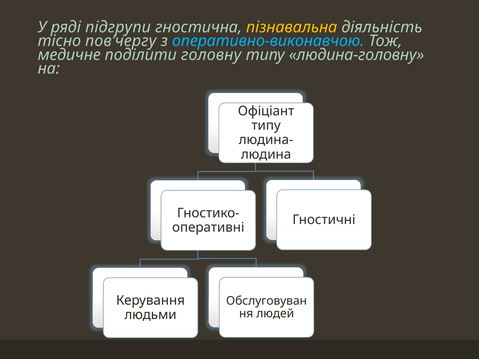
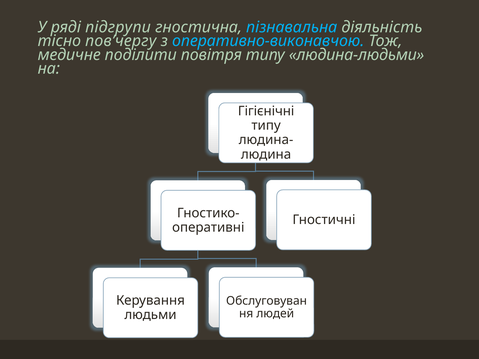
пізнавальна colour: yellow -> light blue
головну: головну -> повітря
людина-головну: людина-головну -> людина-людьми
Офіціант: Офіціант -> Гігієнічні
